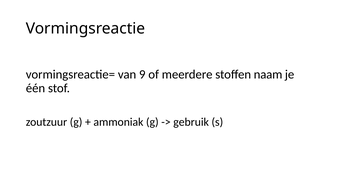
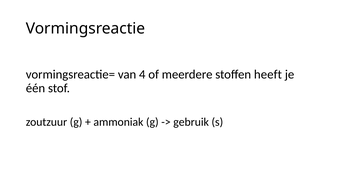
9: 9 -> 4
naam: naam -> heeft
